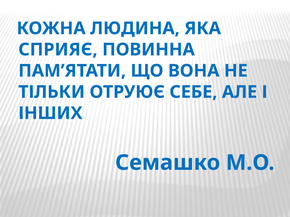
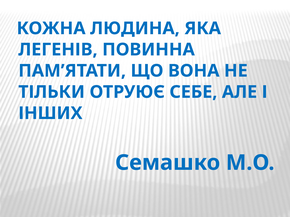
СПРИЯЄ: СПРИЯЄ -> ЛЕГЕНІВ
